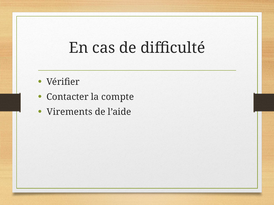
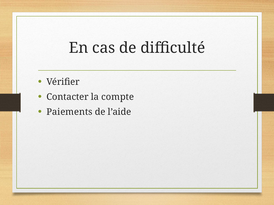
Virements: Virements -> Paiements
